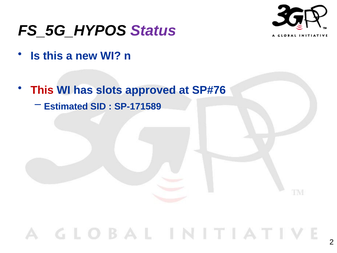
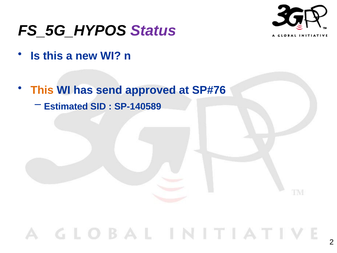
This at (42, 90) colour: red -> orange
slots: slots -> send
SP-171589: SP-171589 -> SP-140589
